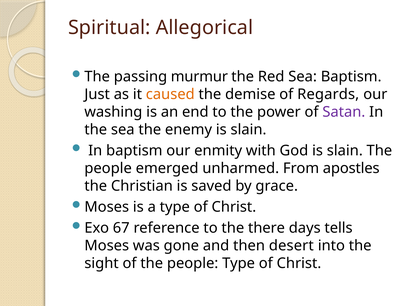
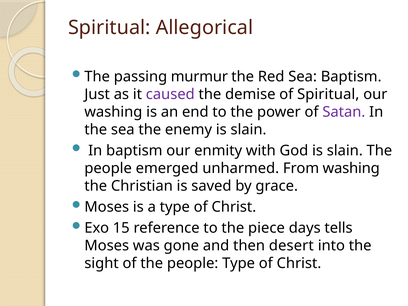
caused colour: orange -> purple
of Regards: Regards -> Spiritual
From apostles: apostles -> washing
67: 67 -> 15
there: there -> piece
